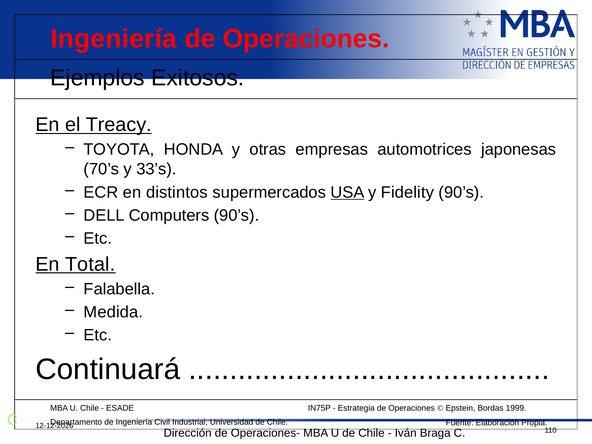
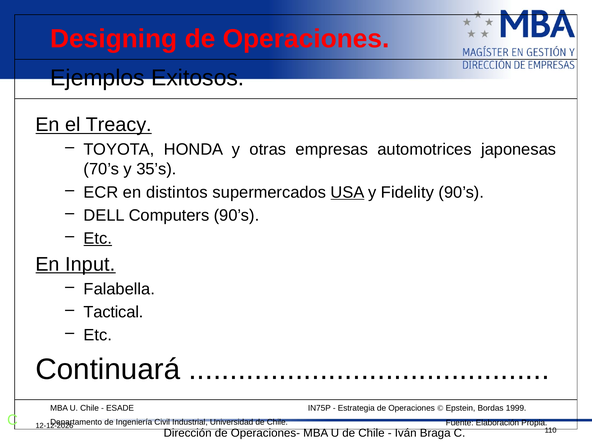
Ingeniería at (114, 39): Ingeniería -> Designing
33’s: 33’s -> 35’s
Etc at (98, 238) underline: none -> present
Total: Total -> Input
Medida: Medida -> Tactical
